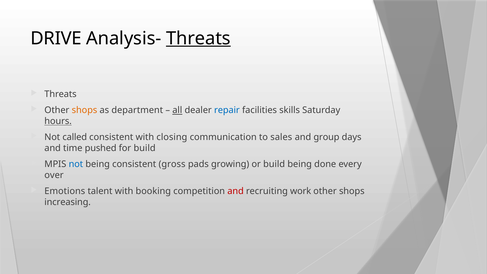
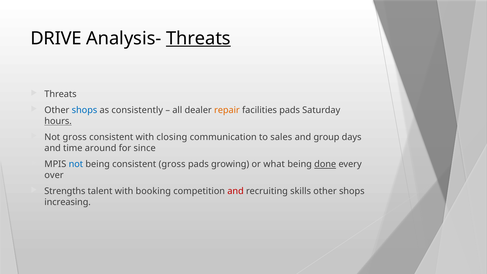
shops at (84, 110) colour: orange -> blue
department: department -> consistently
all underline: present -> none
repair colour: blue -> orange
facilities skills: skills -> pads
Not called: called -> gross
pushed: pushed -> around
for build: build -> since
or build: build -> what
done underline: none -> present
Emotions: Emotions -> Strengths
work: work -> skills
